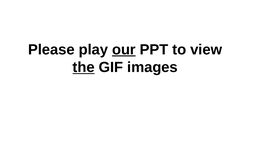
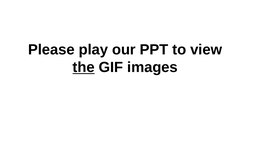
our underline: present -> none
